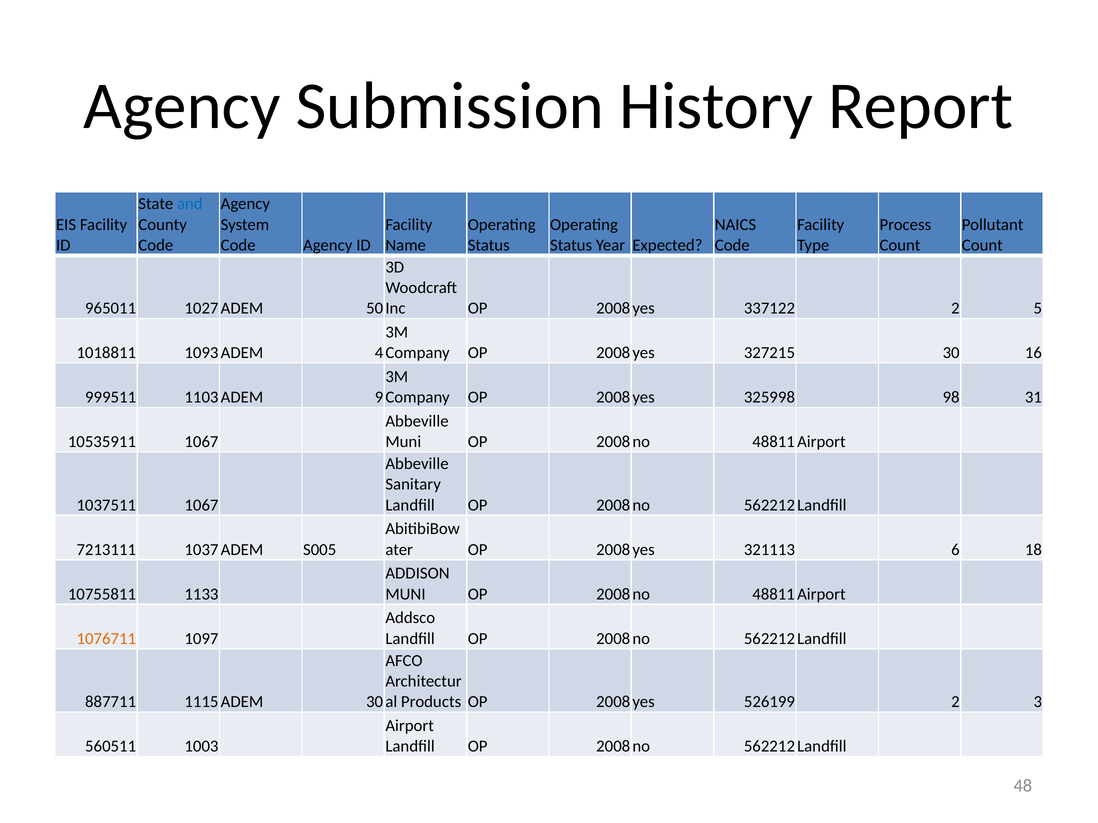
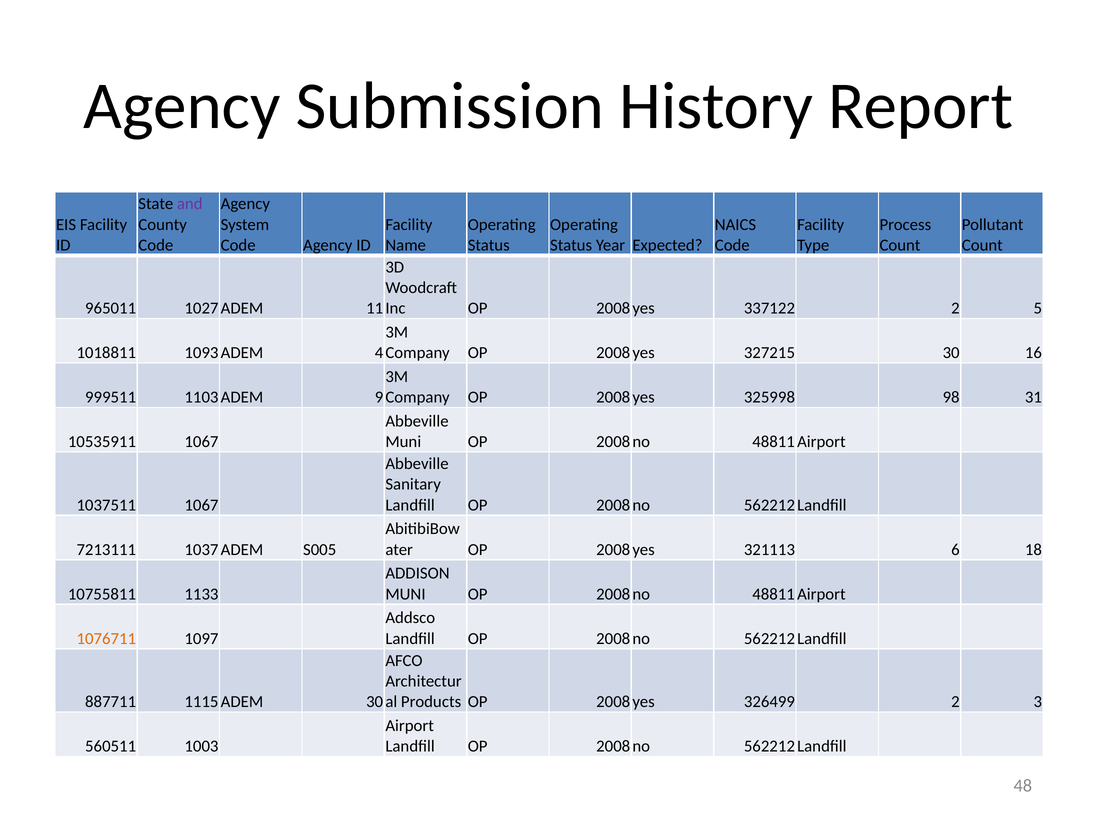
and colour: blue -> purple
50: 50 -> 11
526199: 526199 -> 326499
